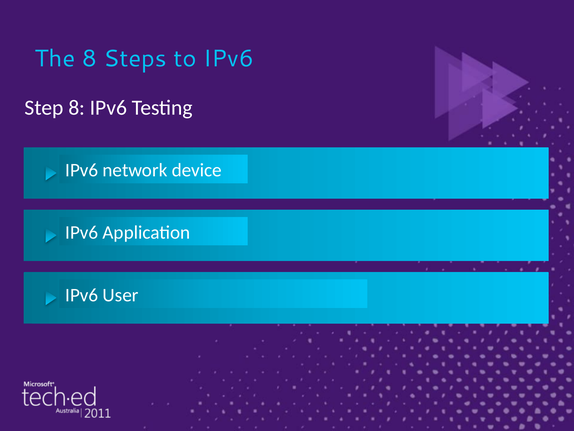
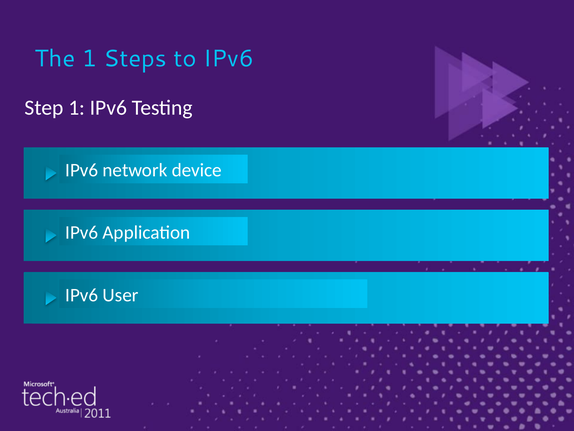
The 8: 8 -> 1
Step 8: 8 -> 1
